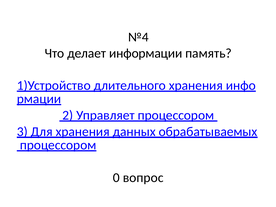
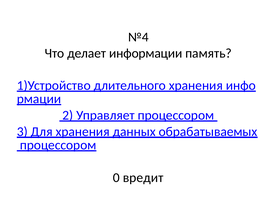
вопрос: вопрос -> вредит
